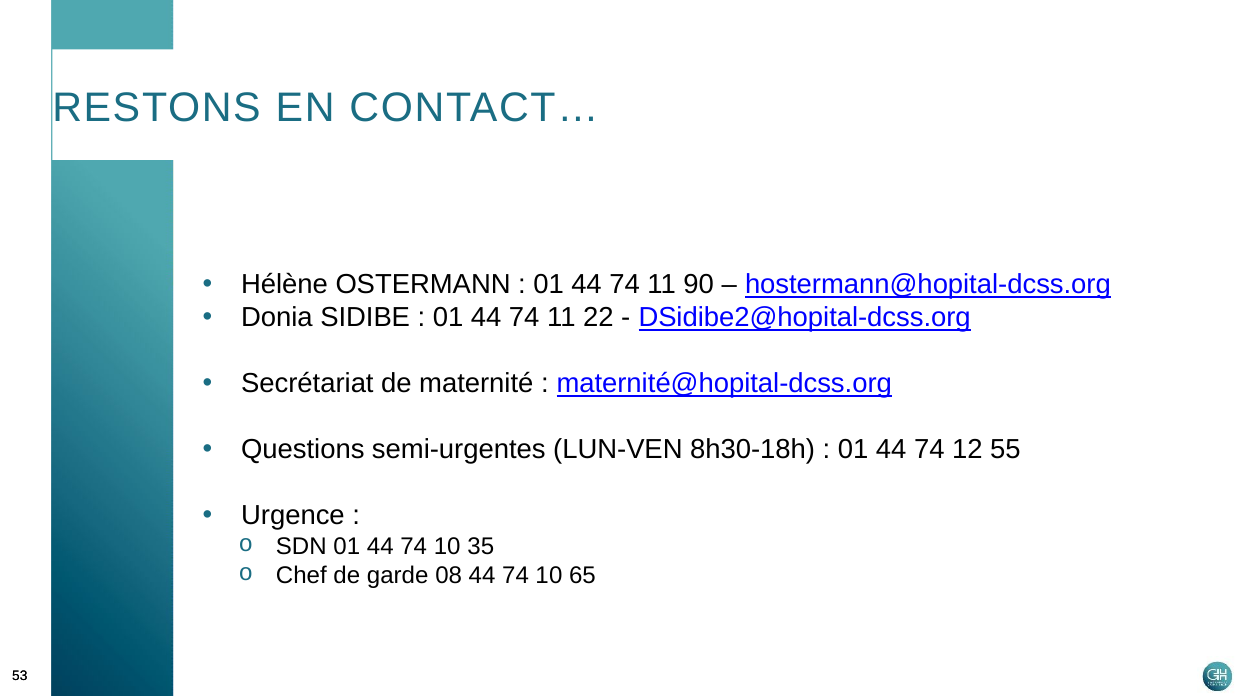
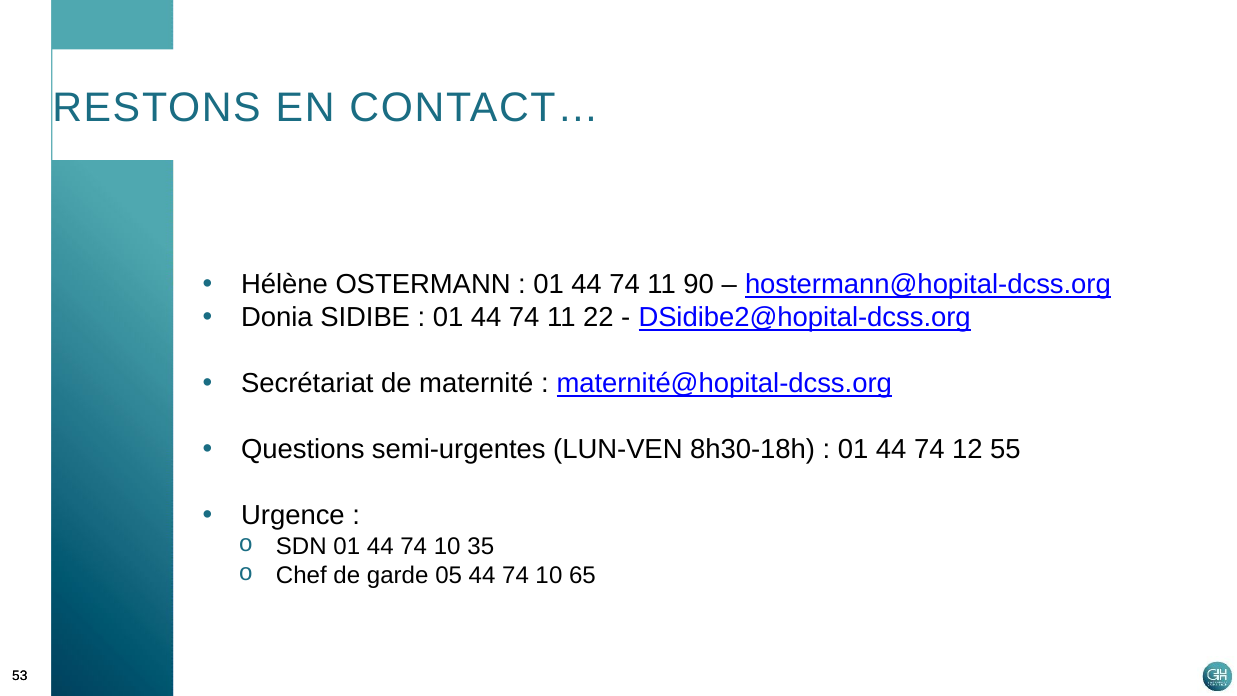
08: 08 -> 05
